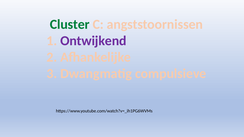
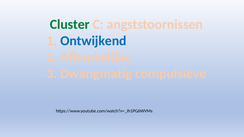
Ontwijkend colour: purple -> blue
